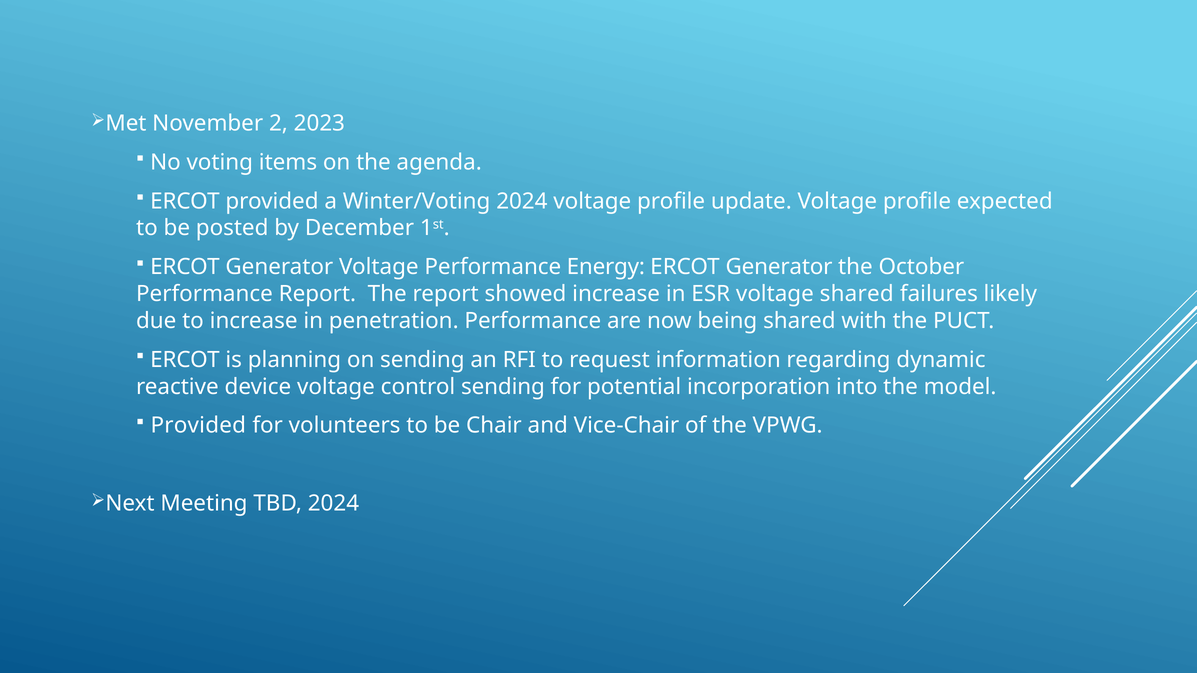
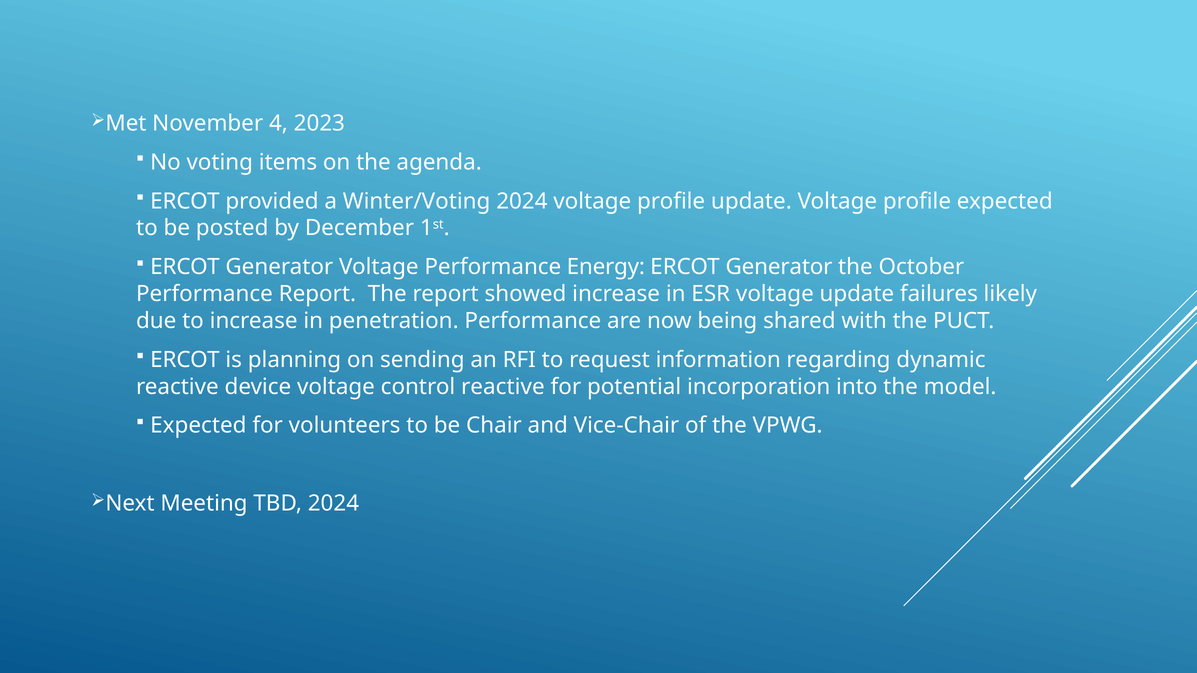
2: 2 -> 4
voltage shared: shared -> update
control sending: sending -> reactive
Provided at (198, 426): Provided -> Expected
